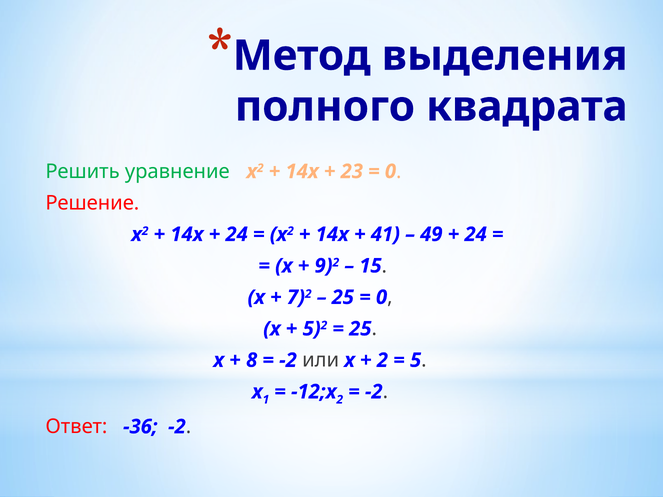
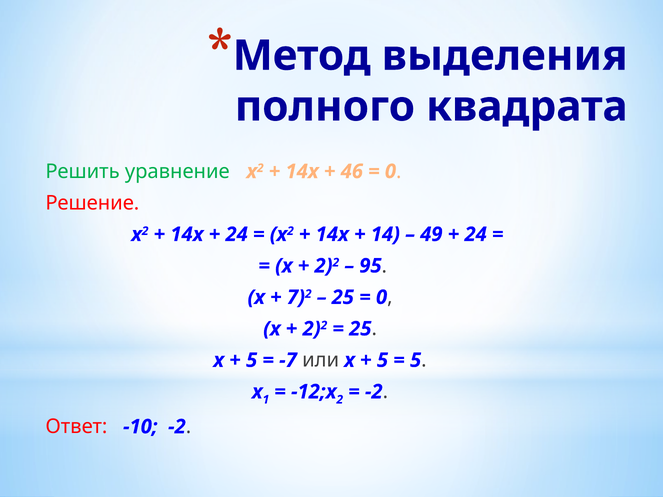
23: 23 -> 46
41: 41 -> 14
9 at (324, 266): 9 -> 2
15: 15 -> 95
5 at (312, 329): 5 -> 2
8 at (252, 360): 8 -> 5
-2 at (288, 360): -2 -> -7
2 at (382, 360): 2 -> 5
-36: -36 -> -10
